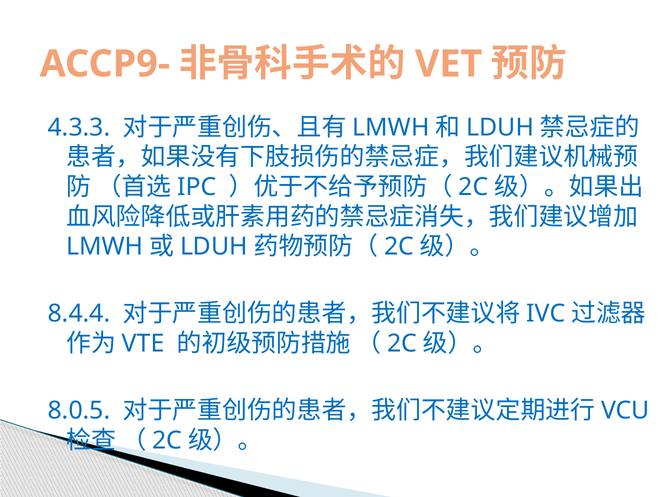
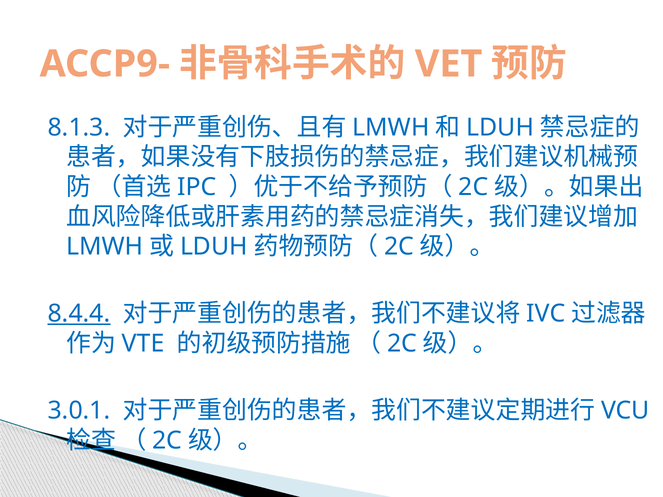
4.3.3: 4.3.3 -> 8.1.3
8.4.4 underline: none -> present
8.0.5: 8.0.5 -> 3.0.1
